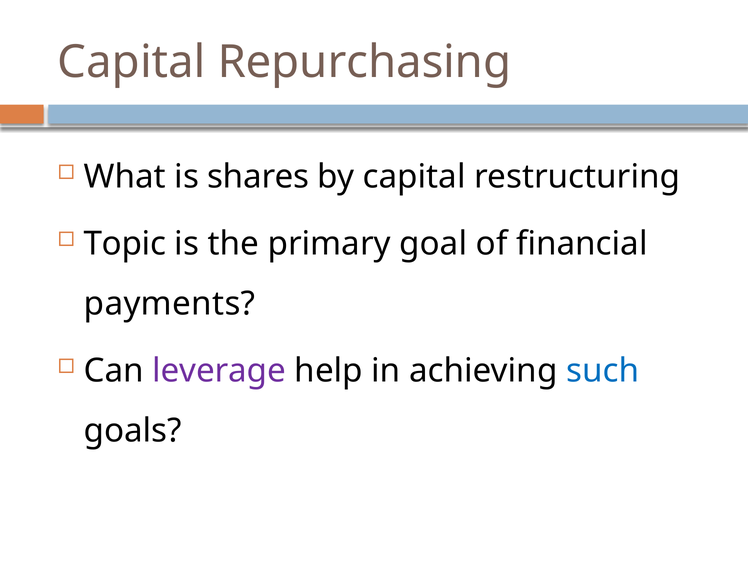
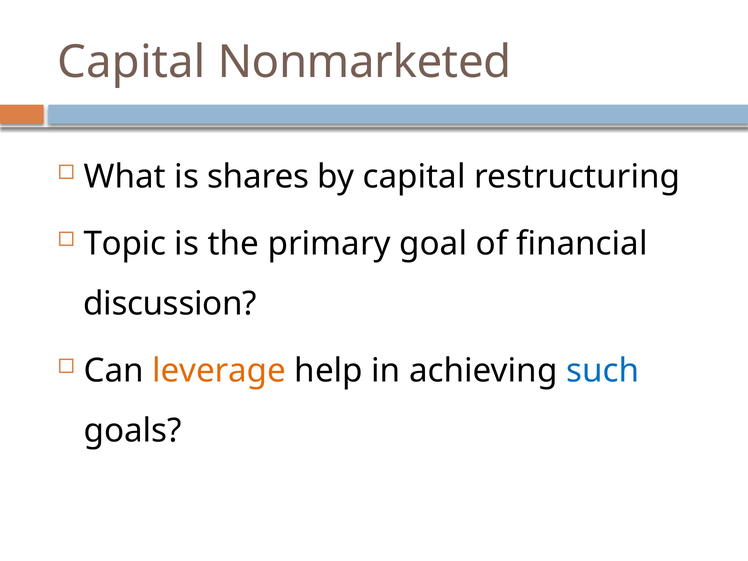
Repurchasing: Repurchasing -> Nonmarketed
payments: payments -> discussion
leverage colour: purple -> orange
